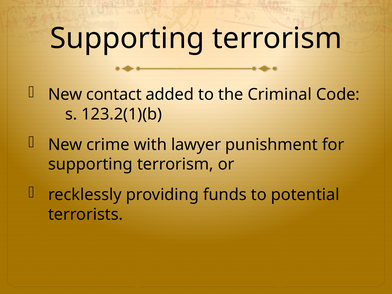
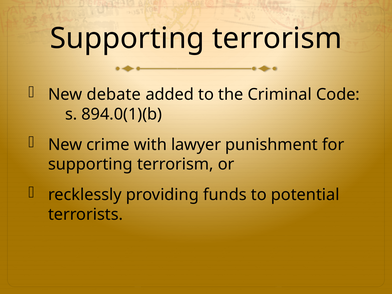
contact: contact -> debate
123.2(1)(b: 123.2(1)(b -> 894.0(1)(b
